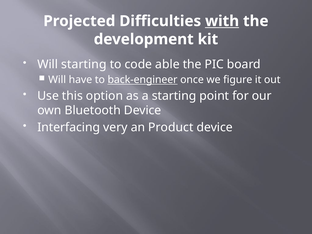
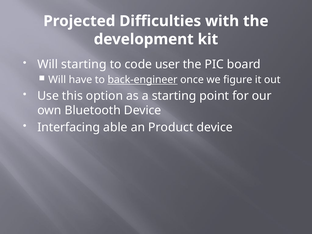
with underline: present -> none
able: able -> user
very: very -> able
